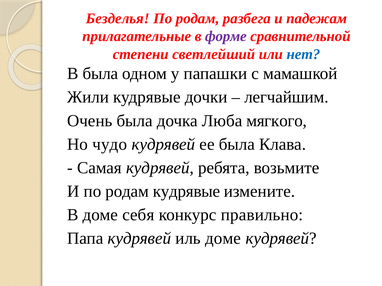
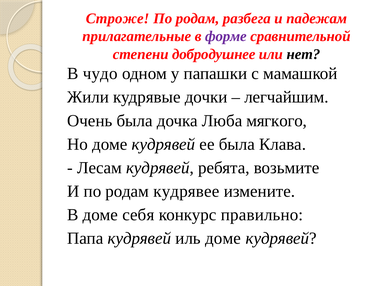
Безделья: Безделья -> Строже
светлейший: светлейший -> добродушнее
нет colour: blue -> black
В была: была -> чудо
Но чудо: чудо -> доме
Самая: Самая -> Лесам
родам кудрявые: кудрявые -> кудрявее
